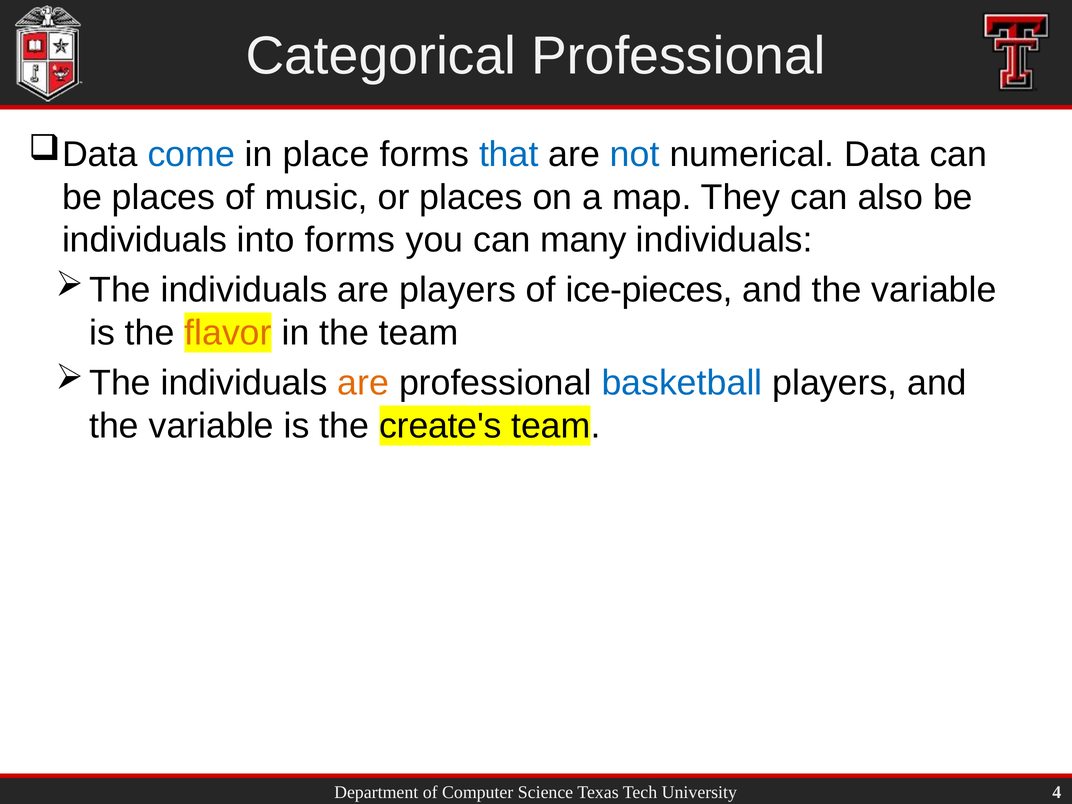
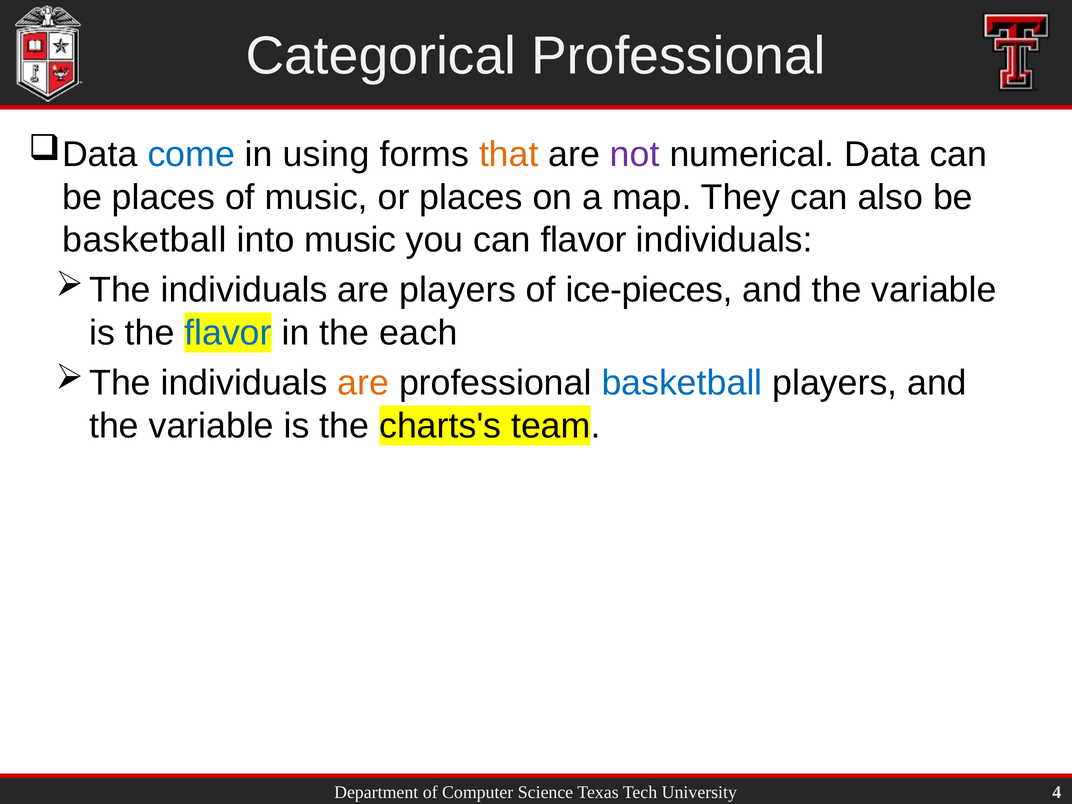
place: place -> using
that colour: blue -> orange
not colour: blue -> purple
individuals at (145, 240): individuals -> basketball
into forms: forms -> music
can many: many -> flavor
flavor at (228, 333) colour: orange -> blue
the team: team -> each
create's: create's -> charts's
